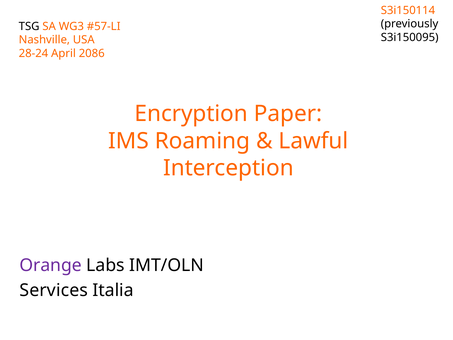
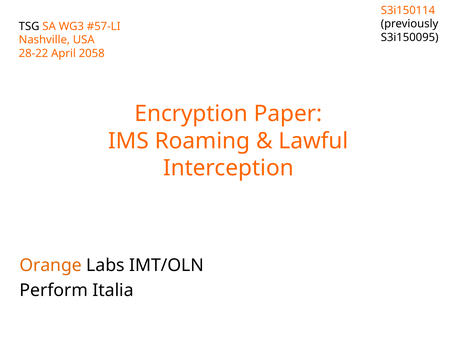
28-24: 28-24 -> 28-22
2086: 2086 -> 2058
Orange colour: purple -> orange
Services: Services -> Perform
